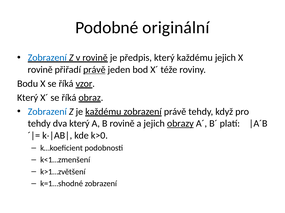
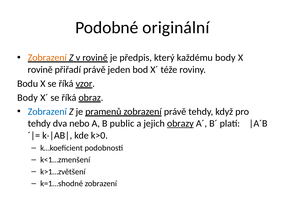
Zobrazení at (47, 58) colour: blue -> orange
každému jejich: jejich -> body
právě at (94, 70) underline: present -> none
Který at (28, 98): Který -> Body
je každému: každému -> pramenů
dva který: který -> nebo
B rovině: rovině -> public
